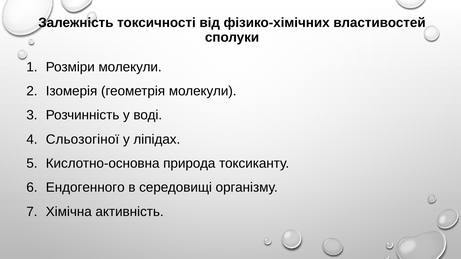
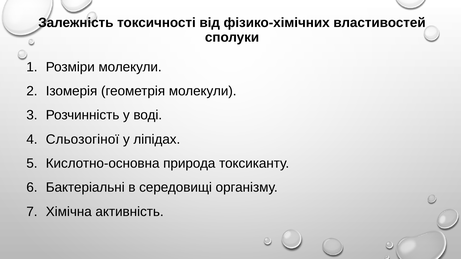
Ендогенного: Ендогенного -> Бактеріальні
